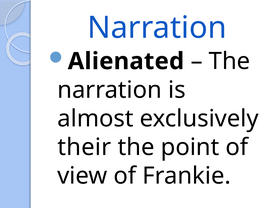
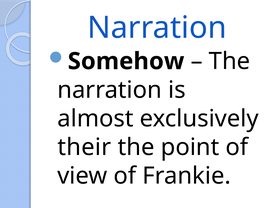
Alienated: Alienated -> Somehow
